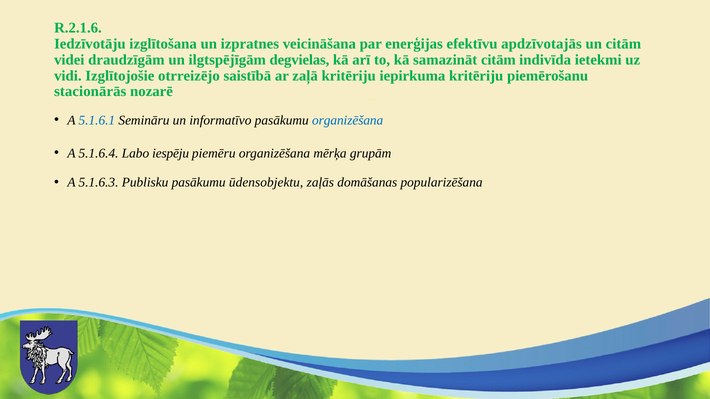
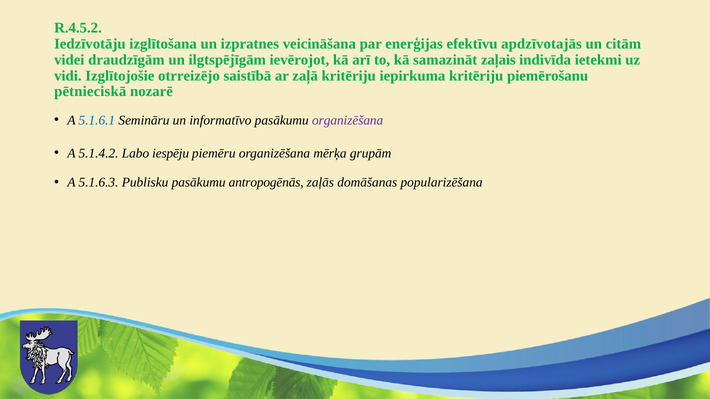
R.2.1.6: R.2.1.6 -> R.4.5.2
degvielas: degvielas -> ievērojot
samazināt citām: citām -> zaļais
stacionārās: stacionārās -> pētnieciskā
organizēšana at (348, 120) colour: blue -> purple
5.1.6.4: 5.1.6.4 -> 5.1.4.2
ūdensobjektu: ūdensobjektu -> antropogēnās
